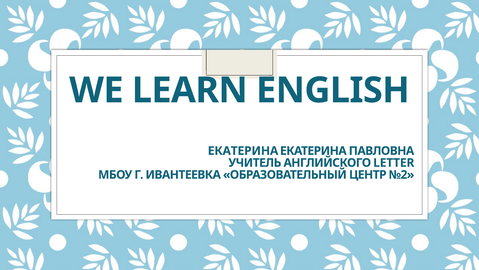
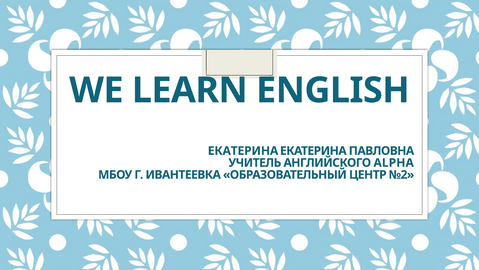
LETTER: LETTER -> ALPHA
